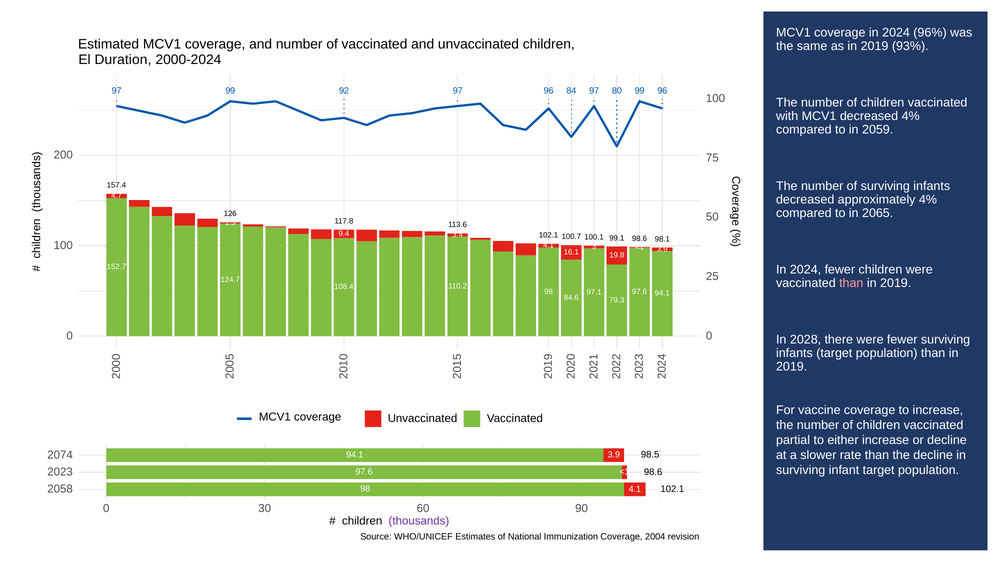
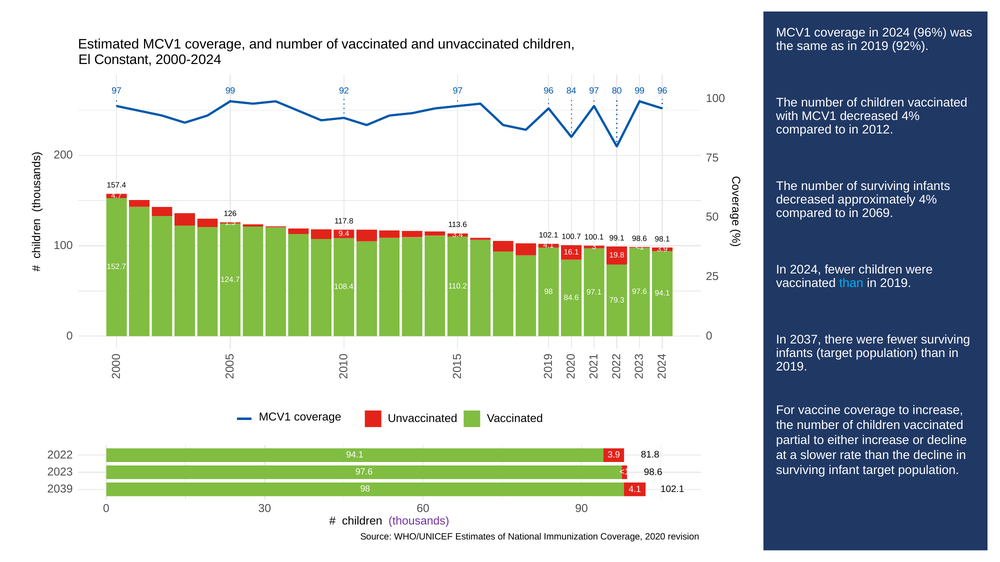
93%: 93% -> 92%
Duration: Duration -> Constant
2059: 2059 -> 2012
2065: 2065 -> 2069
than at (851, 283) colour: pink -> light blue
2028: 2028 -> 2037
2074: 2074 -> 2022
98.5: 98.5 -> 81.8
2058: 2058 -> 2039
2004: 2004 -> 2020
